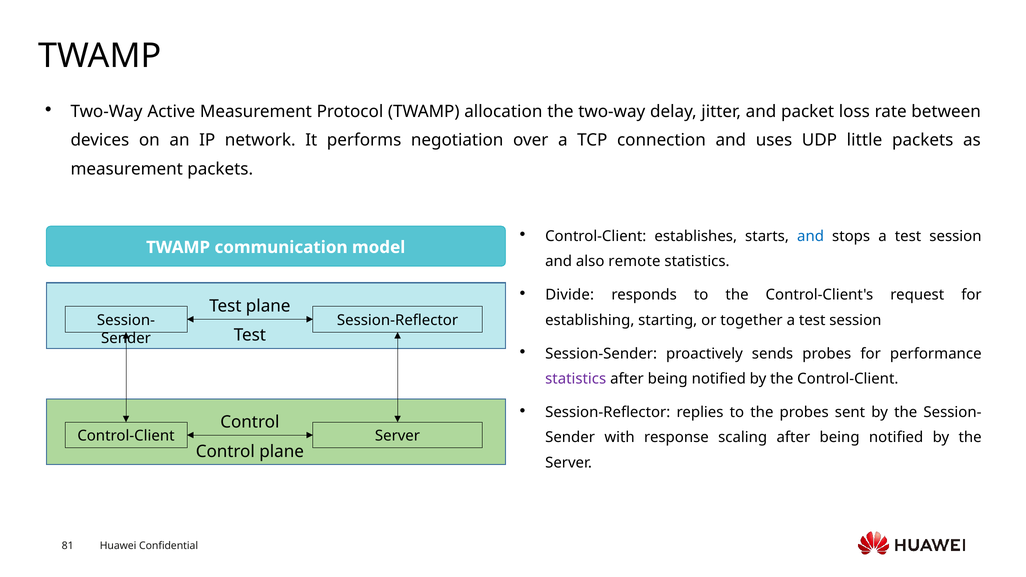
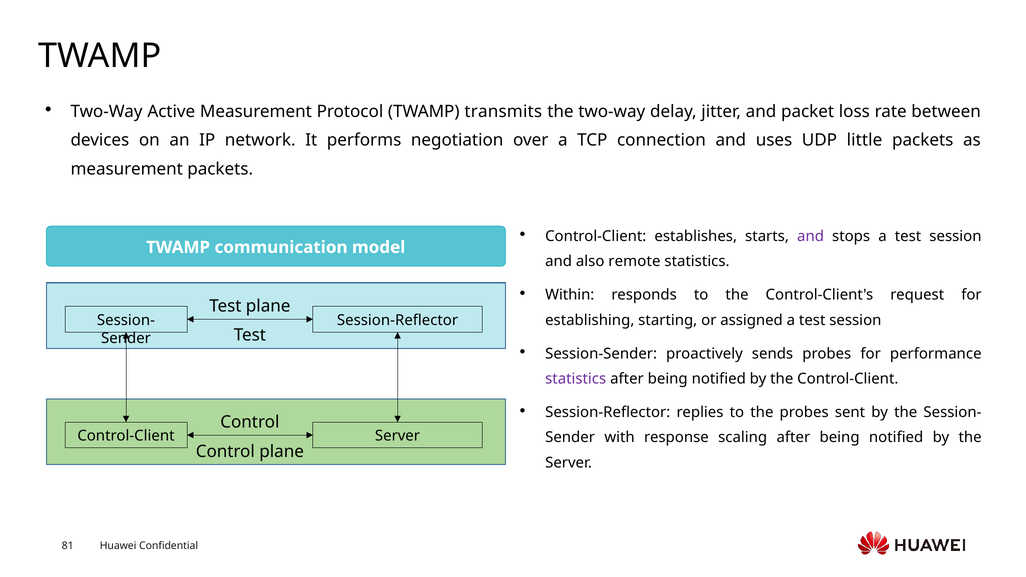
allocation: allocation -> transmits
and at (811, 236) colour: blue -> purple
Divide: Divide -> Within
together: together -> assigned
